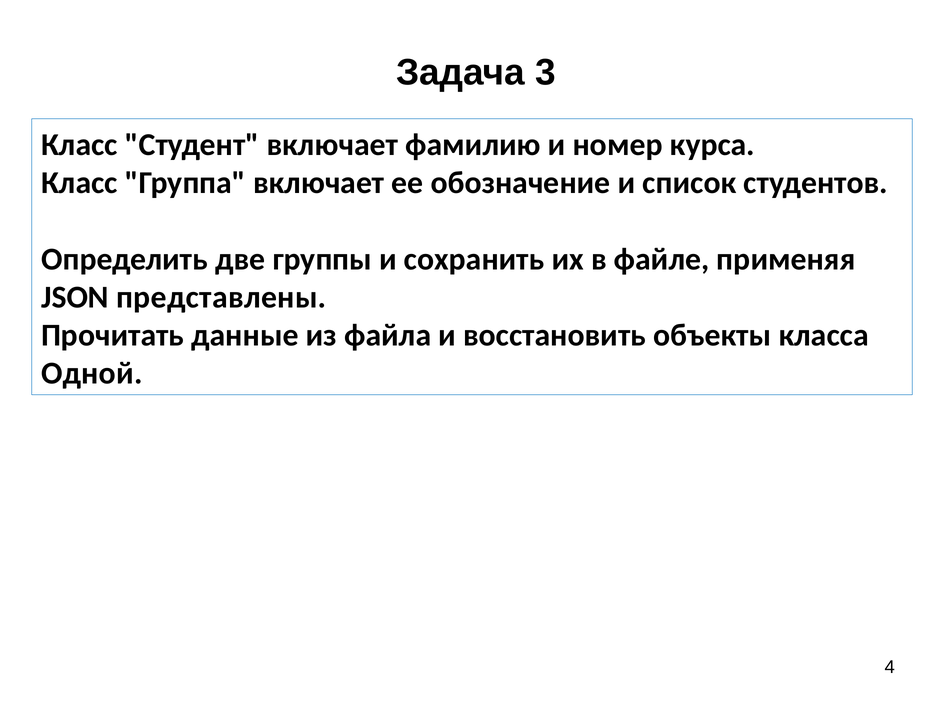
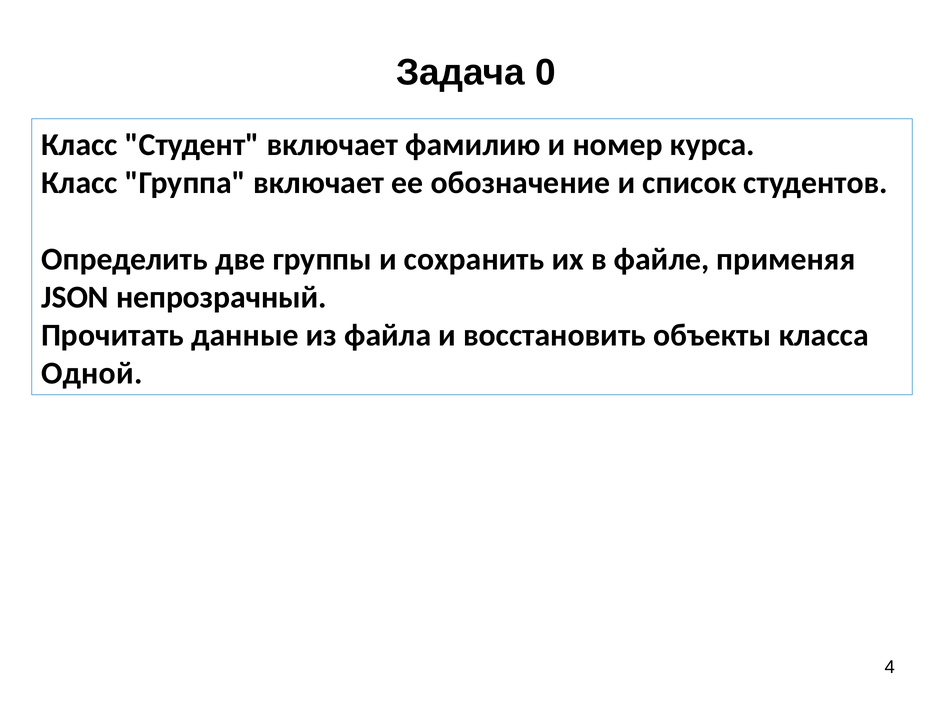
3: 3 -> 0
представлены: представлены -> непрозрачный
